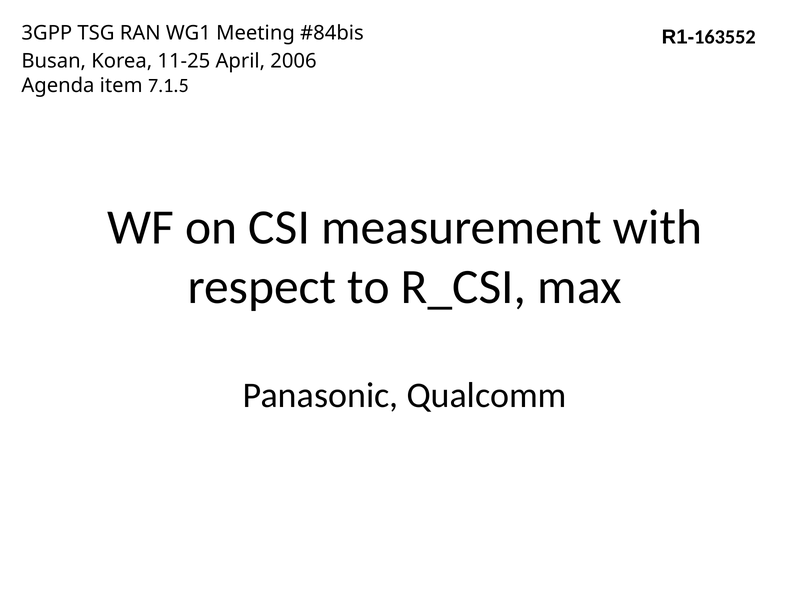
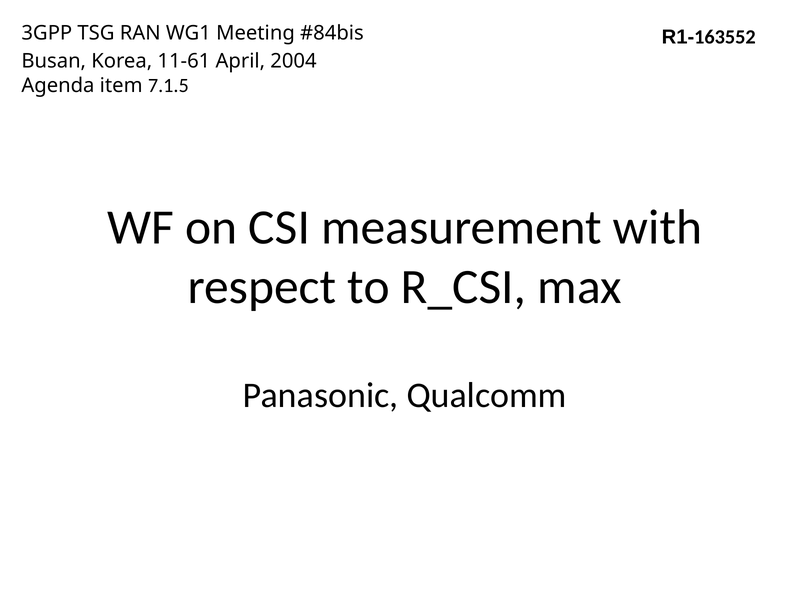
11-25: 11-25 -> 11-61
2006: 2006 -> 2004
